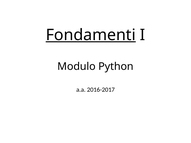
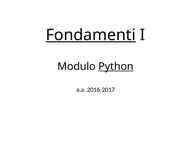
Python underline: none -> present
